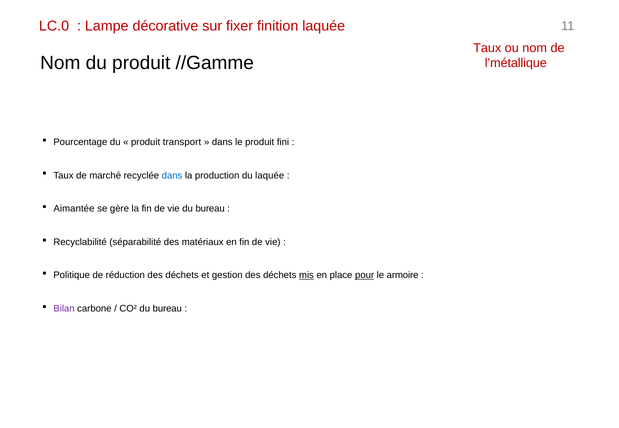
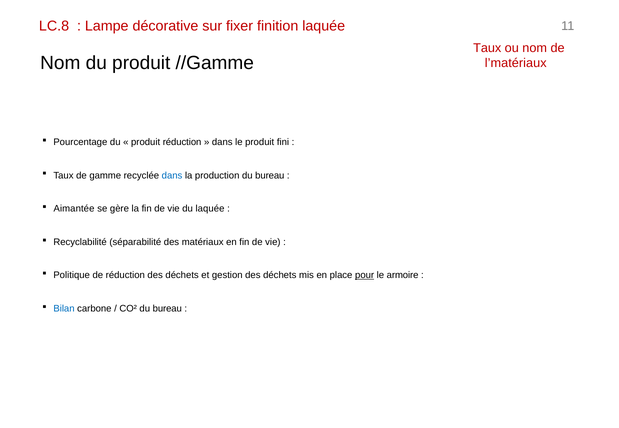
LC.0: LC.0 -> LC.8
l’métallique: l’métallique -> l’matériaux
produit transport: transport -> réduction
marché: marché -> gamme
production du laquée: laquée -> bureau
vie du bureau: bureau -> laquée
mis underline: present -> none
Bilan colour: purple -> blue
